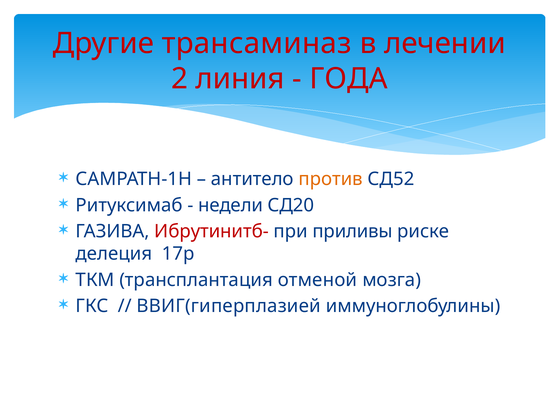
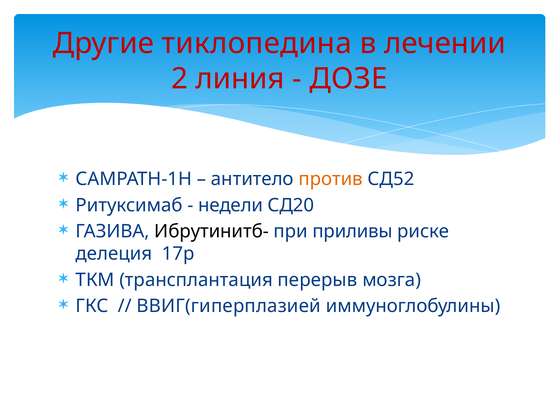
трансаминаз: трансаминаз -> тиклопедина
ГОДА: ГОДА -> ДОЗЕ
Ибрутинитб- colour: red -> black
отменой: отменой -> перерыв
